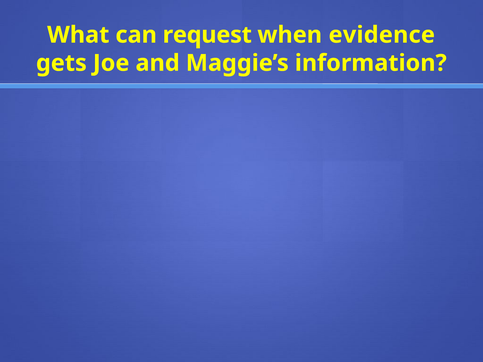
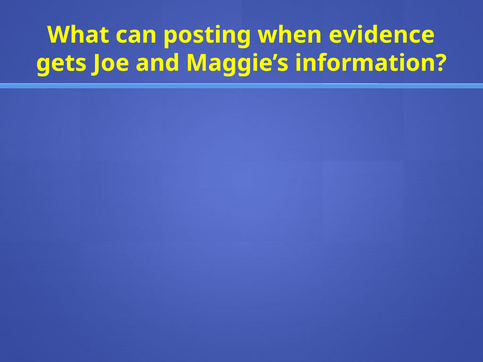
request: request -> posting
